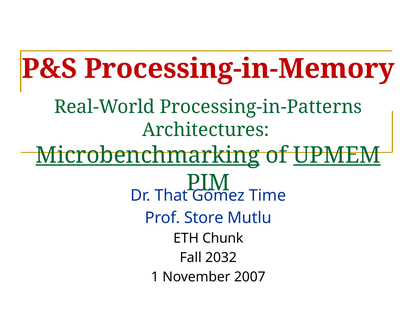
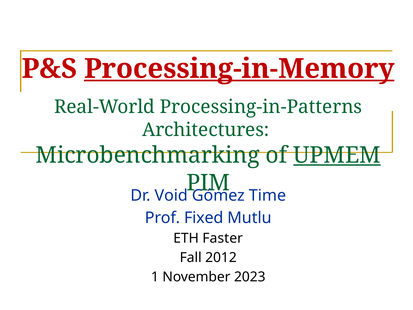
Processing-in-Memory underline: none -> present
Microbenchmarking underline: present -> none
That: That -> Void
Store: Store -> Fixed
Chunk: Chunk -> Faster
2032: 2032 -> 2012
2007: 2007 -> 2023
